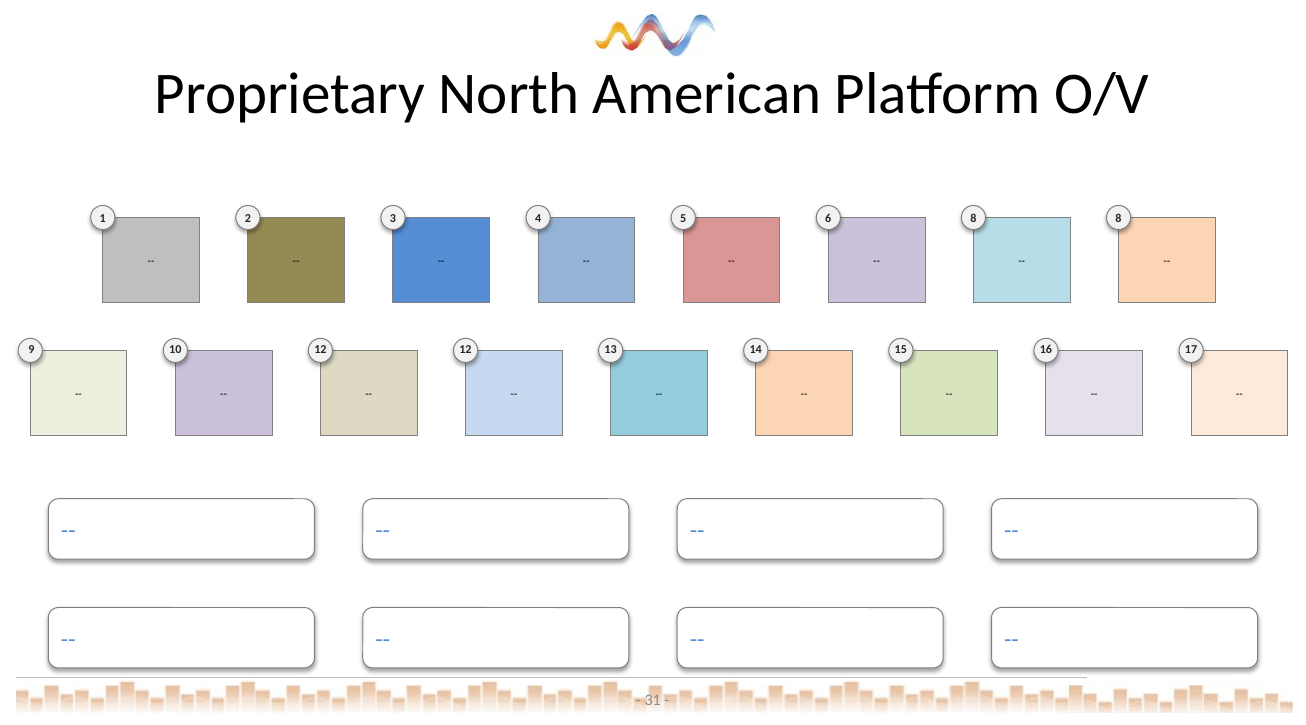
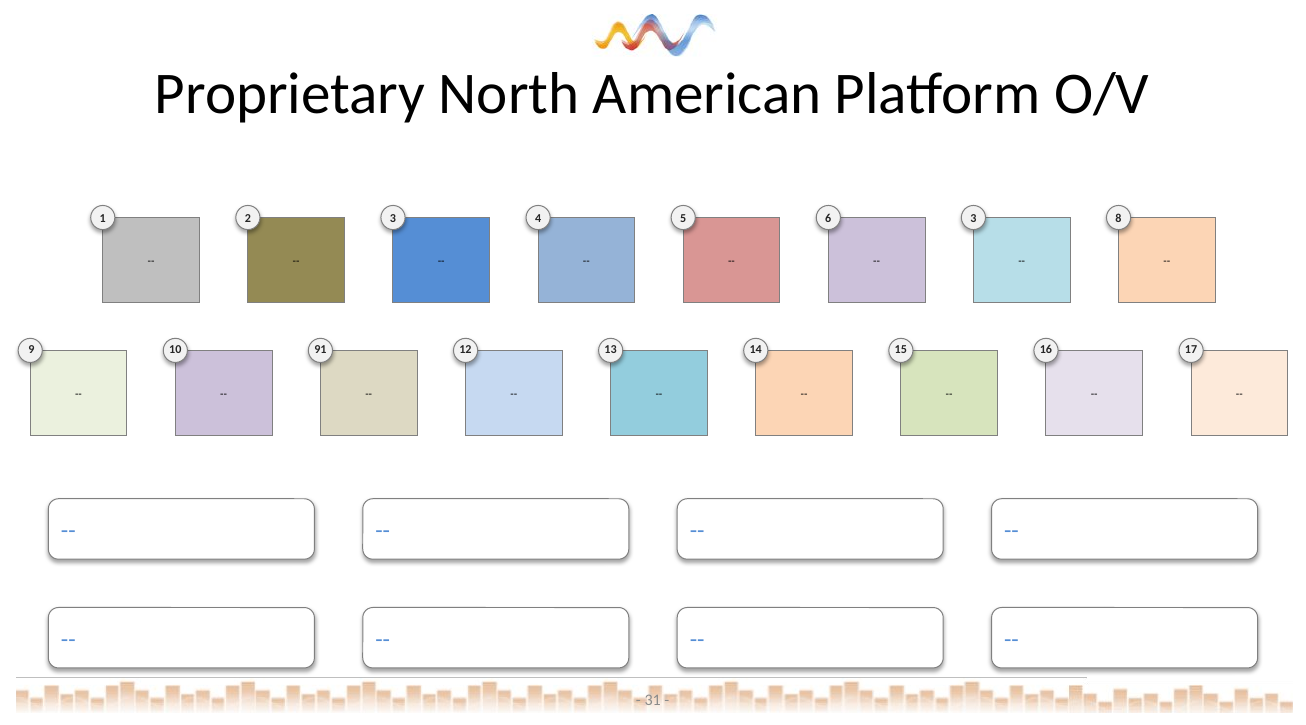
6 8: 8 -> 3
10 12: 12 -> 91
